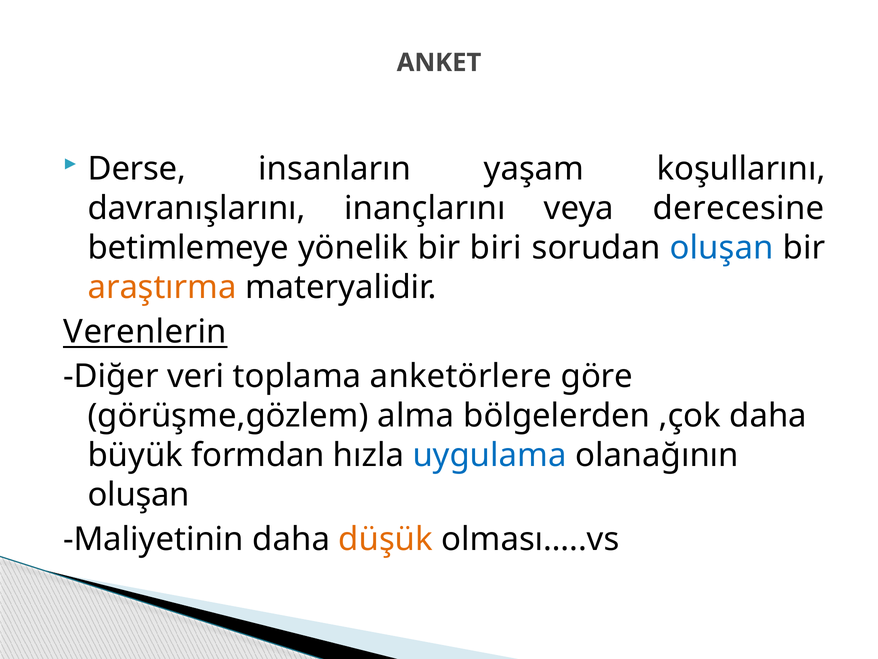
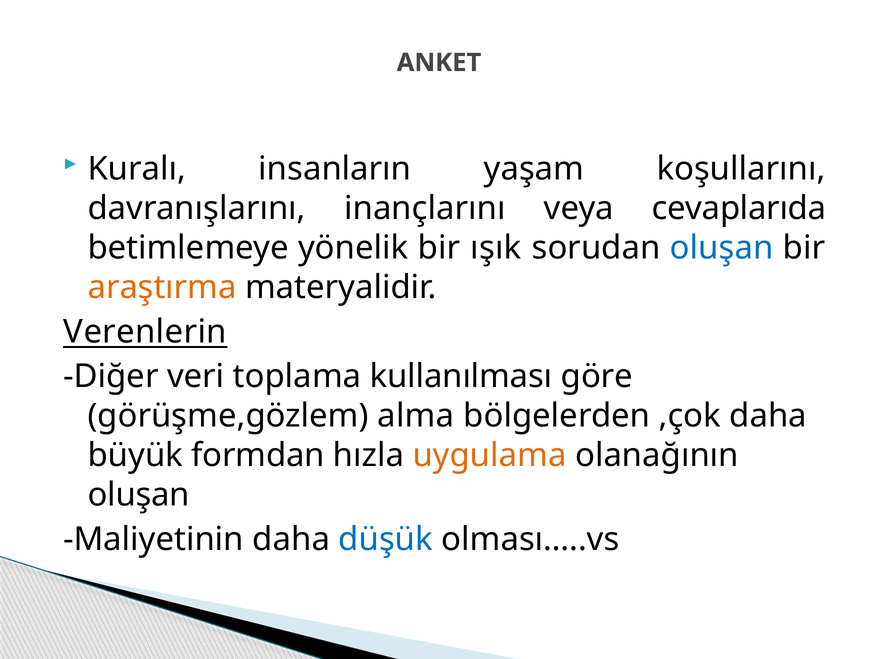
Derse: Derse -> Kuralı
derecesine: derecesine -> cevaplarıda
biri: biri -> ışık
anketörlere: anketörlere -> kullanılması
uygulama colour: blue -> orange
düşük colour: orange -> blue
